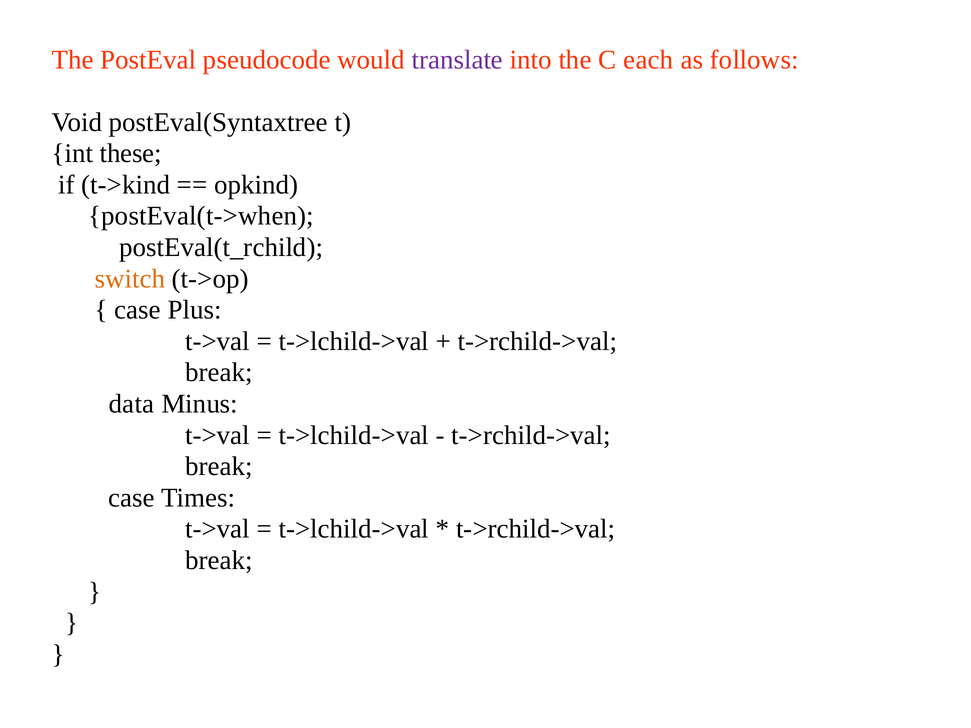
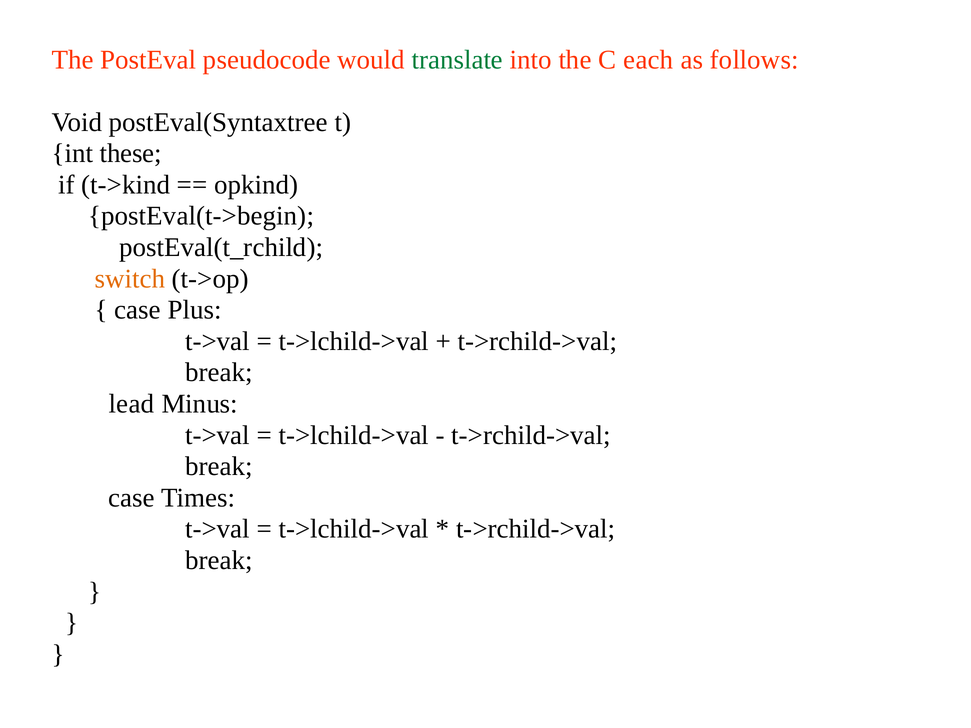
translate colour: purple -> green
postEval(t->when: postEval(t->when -> postEval(t->begin
data: data -> lead
